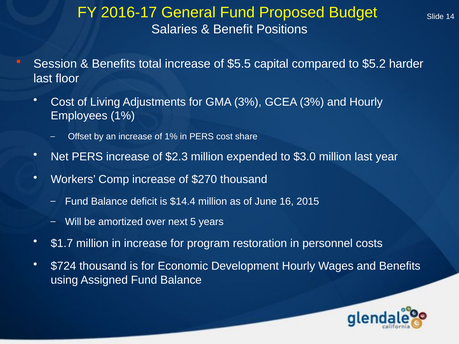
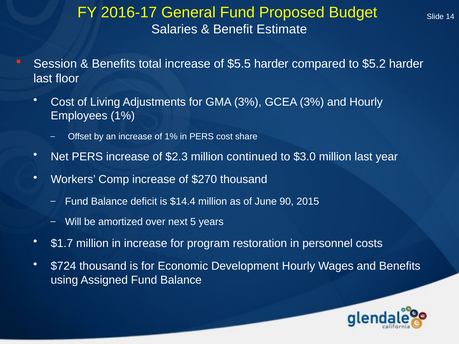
Positions: Positions -> Estimate
$5.5 capital: capital -> harder
expended: expended -> continued
16: 16 -> 90
